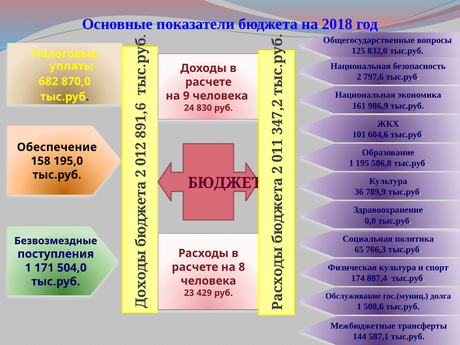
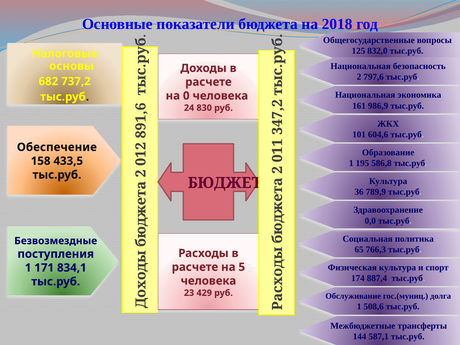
уплаты: уплаты -> основы
870,0: 870,0 -> 737,2
на 9: 9 -> 0
195,0: 195,0 -> 433,5
на 8: 8 -> 5
504,0: 504,0 -> 834,1
